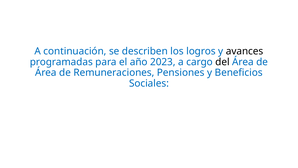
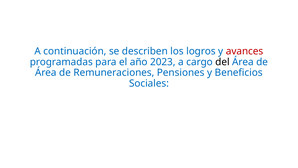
avances colour: black -> red
